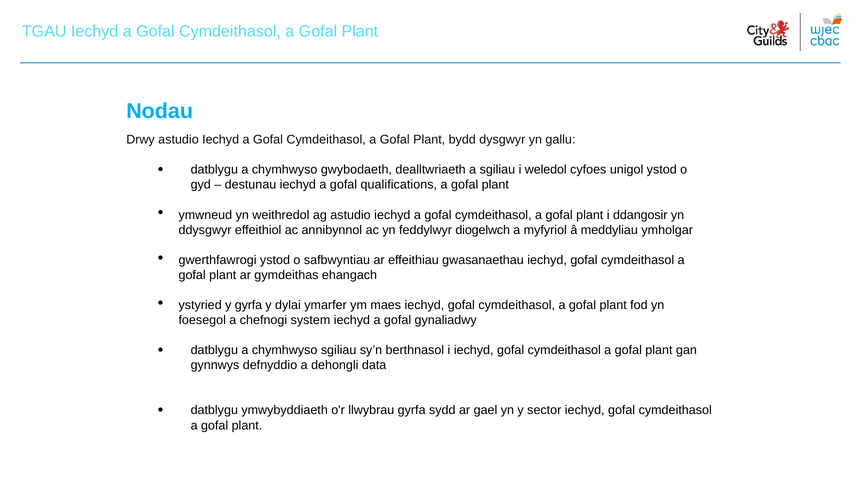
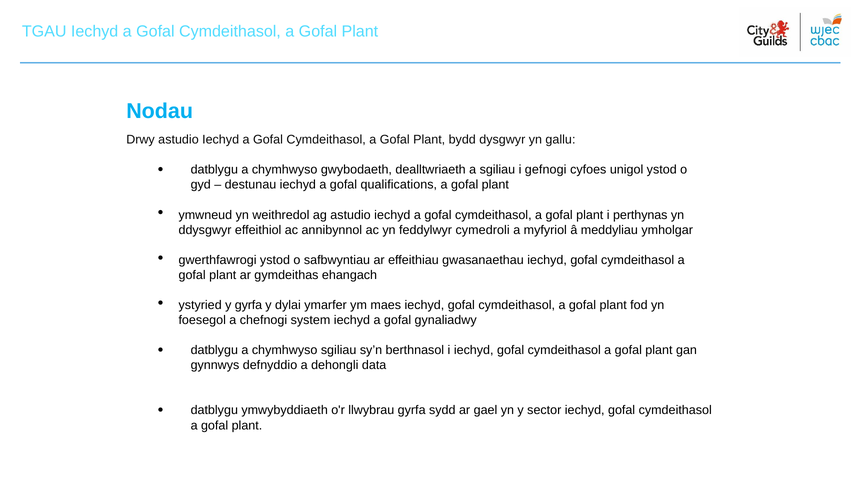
weledol: weledol -> gefnogi
ddangosir: ddangosir -> perthynas
diogelwch: diogelwch -> cymedroli
